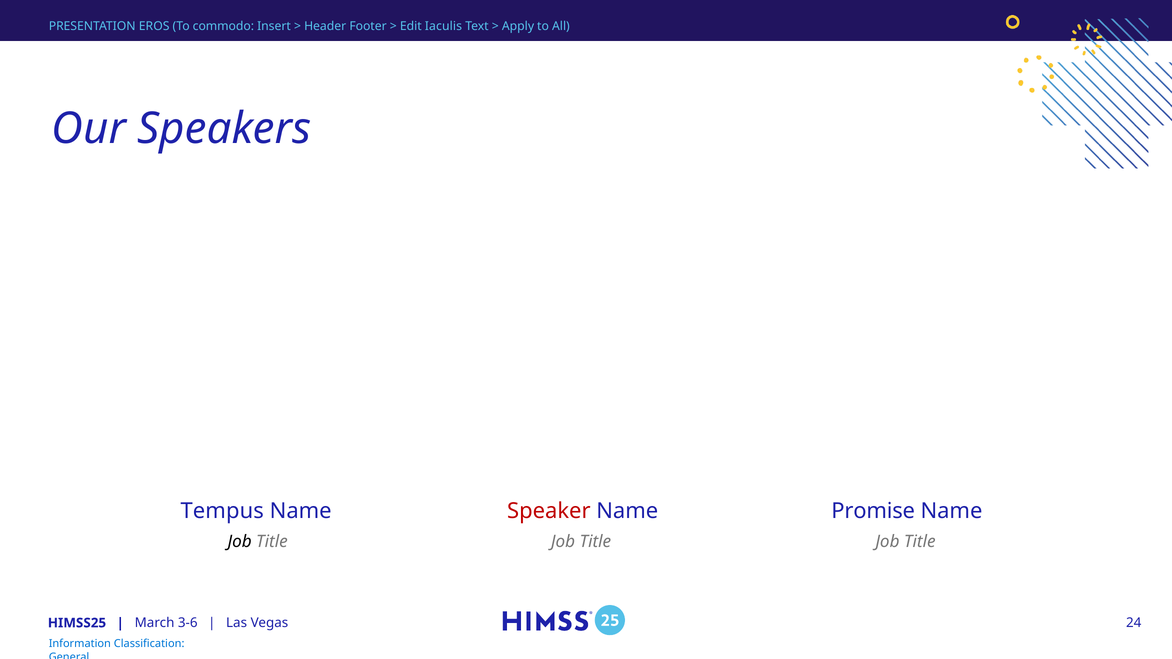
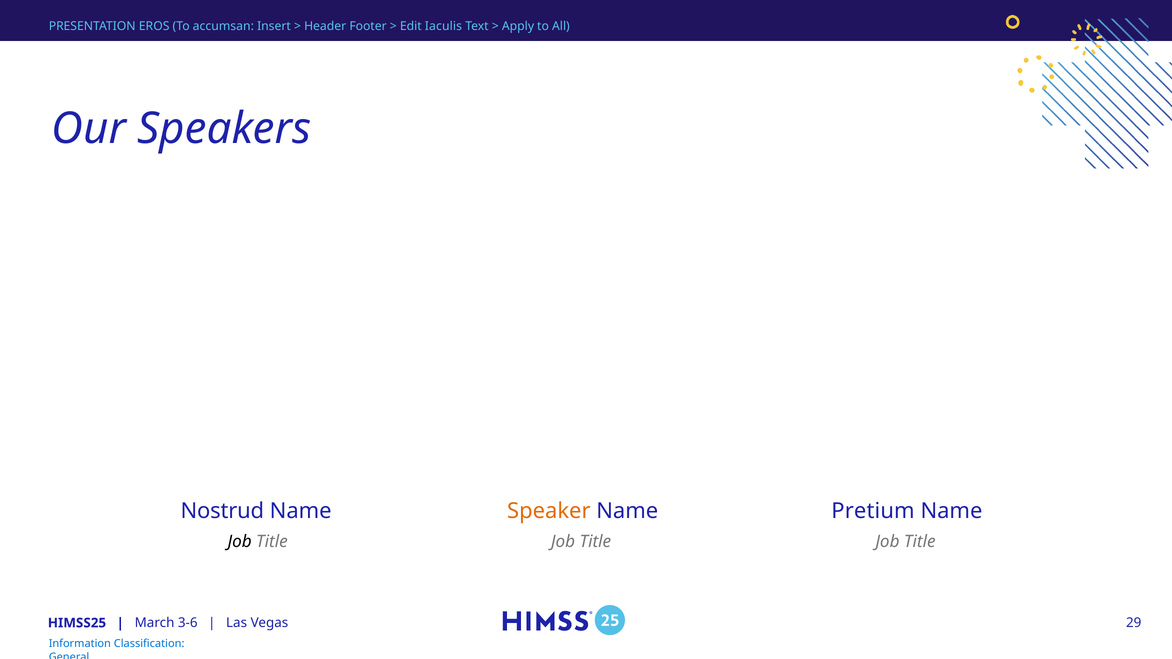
commodo: commodo -> accumsan
Tempus: Tempus -> Nostrud
Speaker colour: red -> orange
Promise: Promise -> Pretium
24: 24 -> 29
